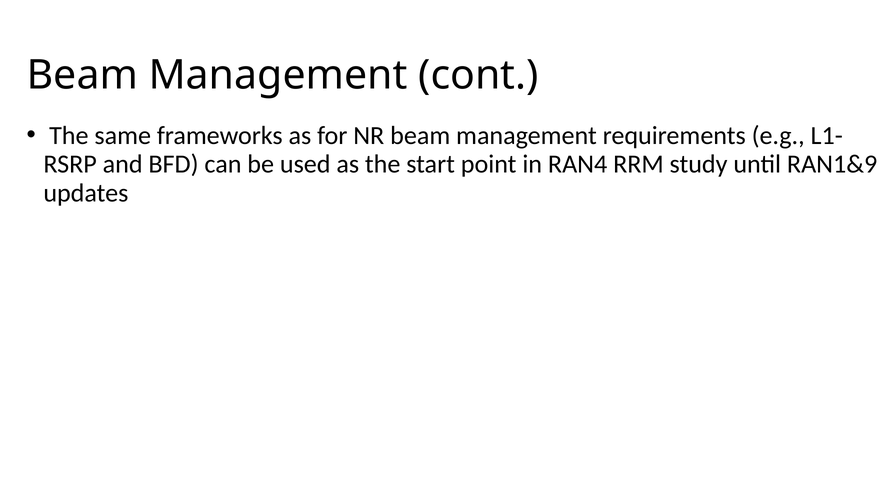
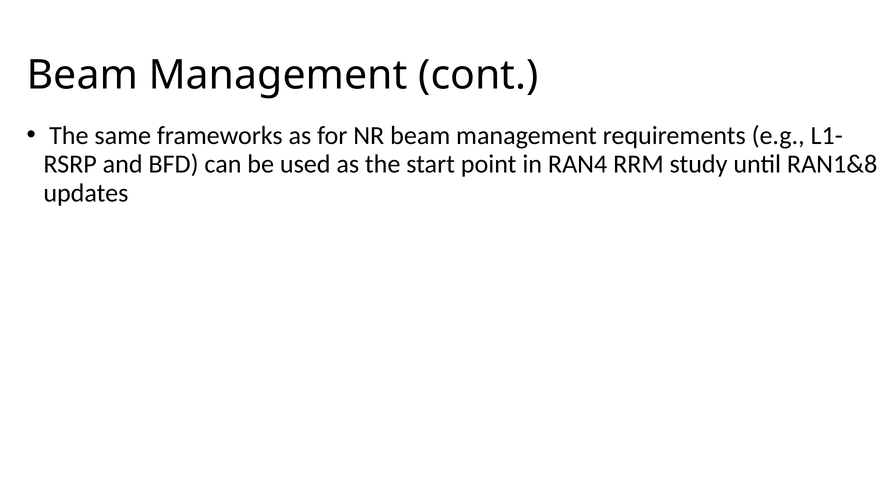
RAN1&9: RAN1&9 -> RAN1&8
